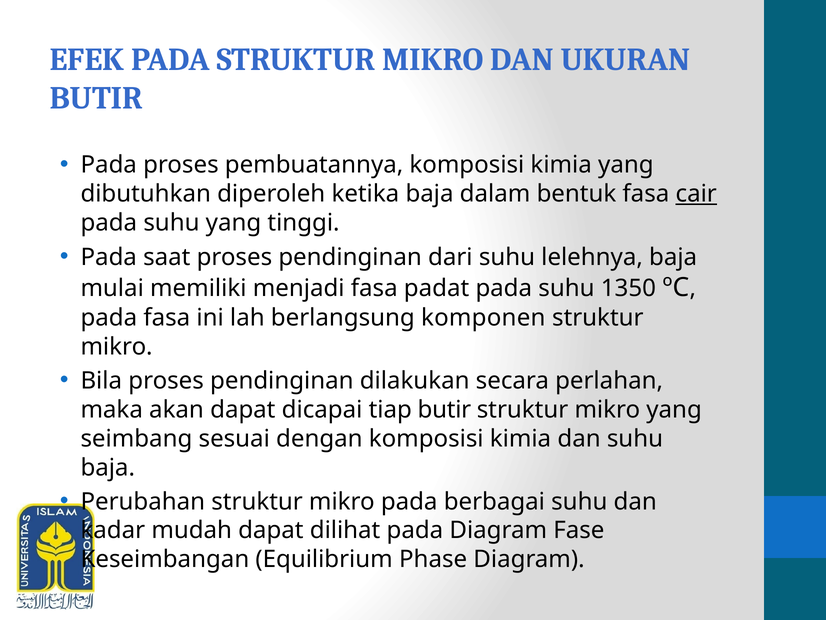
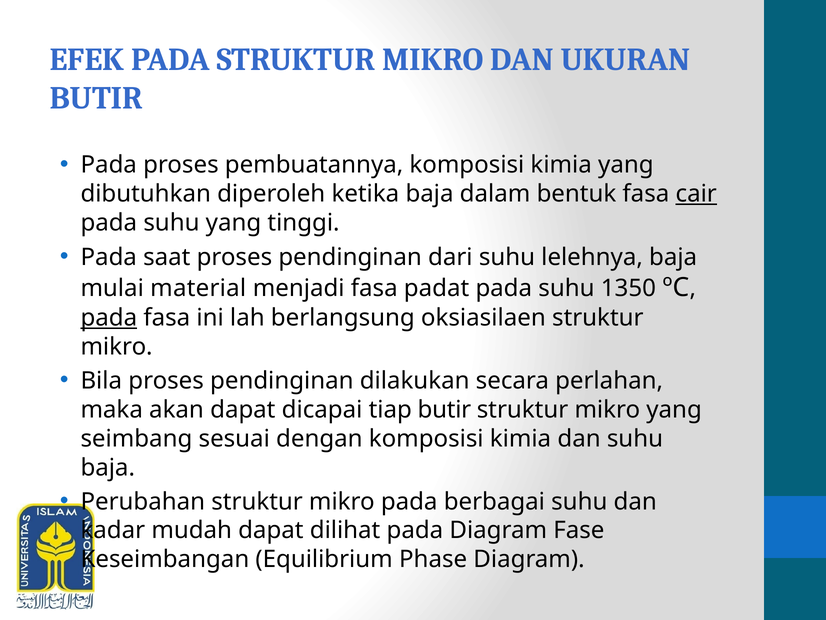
memiliki: memiliki -> material
pada at (109, 318) underline: none -> present
komponen: komponen -> oksiasilaen
